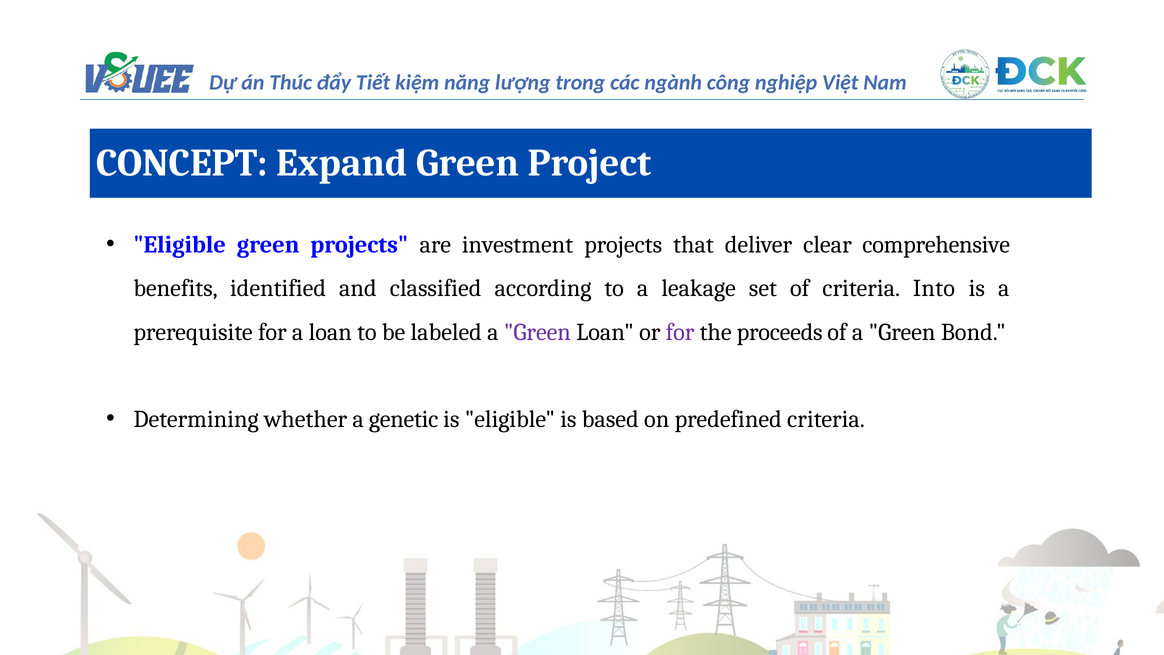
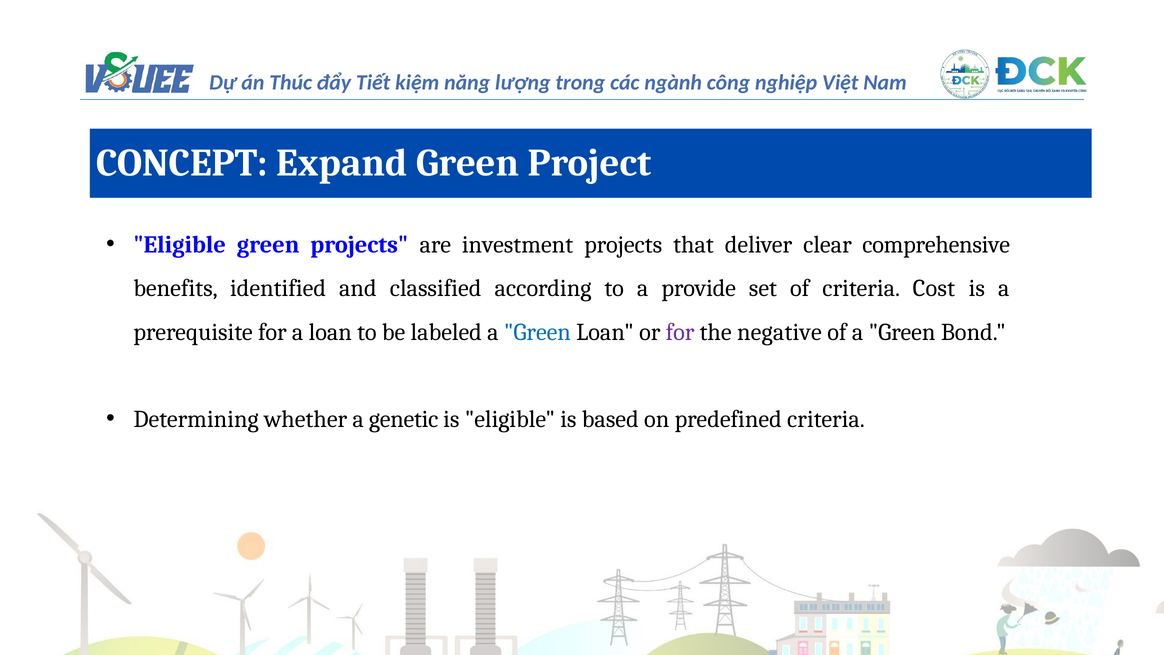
leakage: leakage -> provide
Into: Into -> Cost
Green at (537, 332) colour: purple -> blue
proceeds: proceeds -> negative
